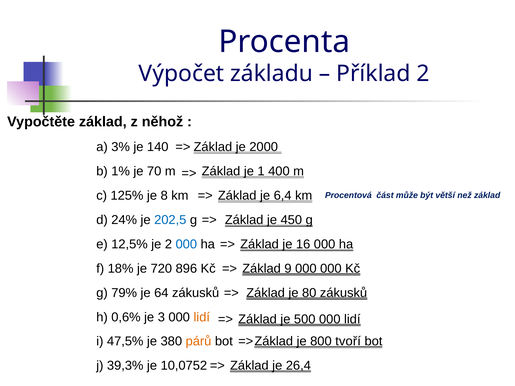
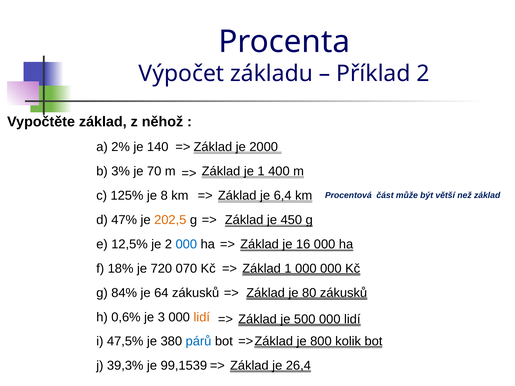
3%: 3% -> 2%
1%: 1% -> 3%
24%: 24% -> 47%
202,5 colour: blue -> orange
896: 896 -> 070
Základ 9: 9 -> 1
79%: 79% -> 84%
párů colour: orange -> blue
tvoří: tvoří -> kolik
10,0752: 10,0752 -> 99,1539
